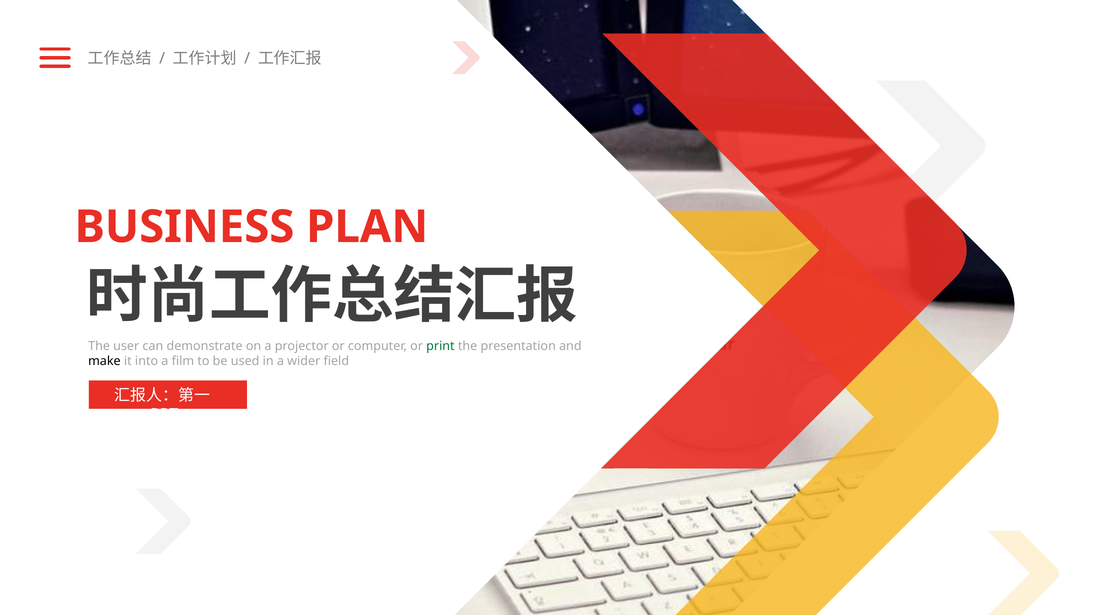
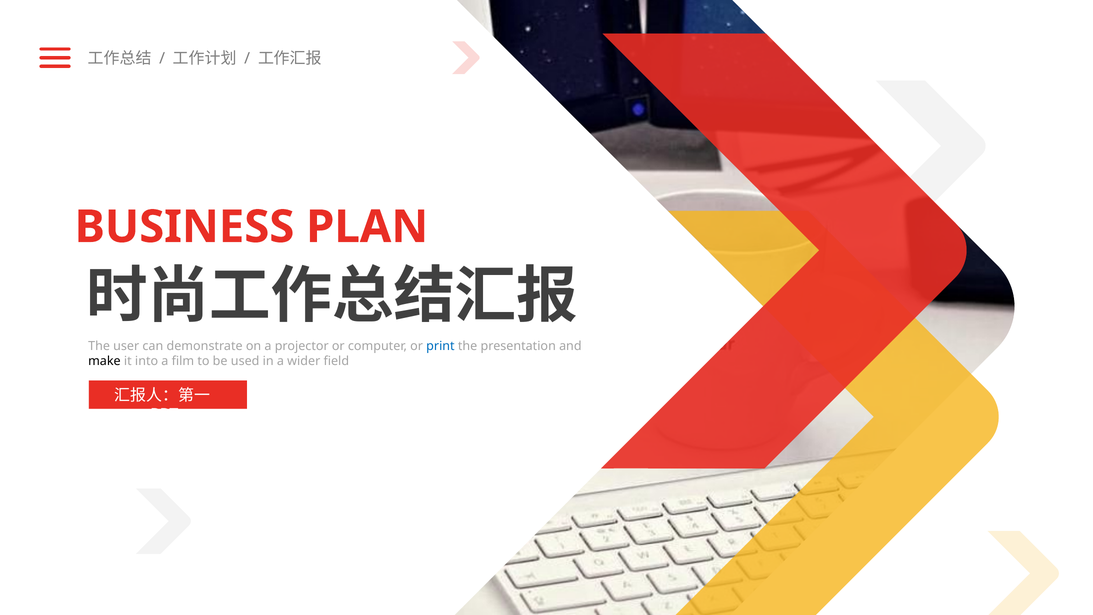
print colour: green -> blue
